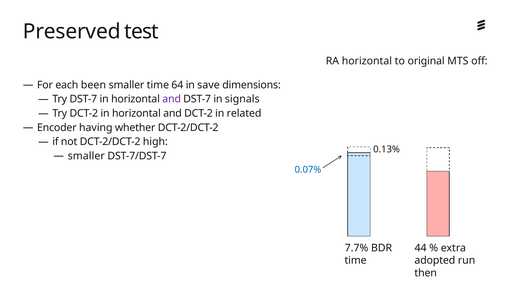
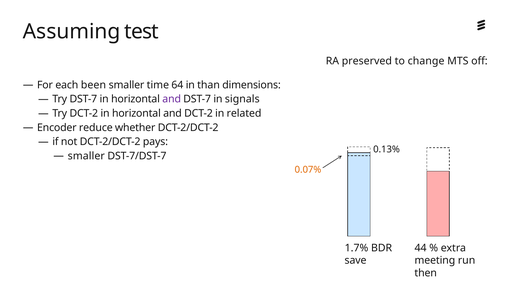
Preserved: Preserved -> Assuming
RA horizontal: horizontal -> preserved
original: original -> change
save: save -> than
having: having -> reduce
high: high -> pays
0.07% colour: blue -> orange
7.7%: 7.7% -> 1.7%
time at (356, 261): time -> save
adopted: adopted -> meeting
